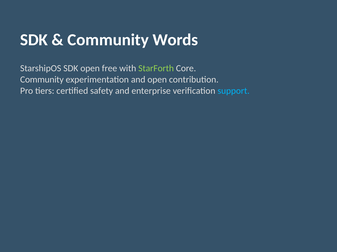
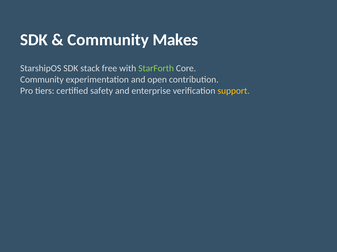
Words: Words -> Makes
SDK open: open -> stack
support colour: light blue -> yellow
